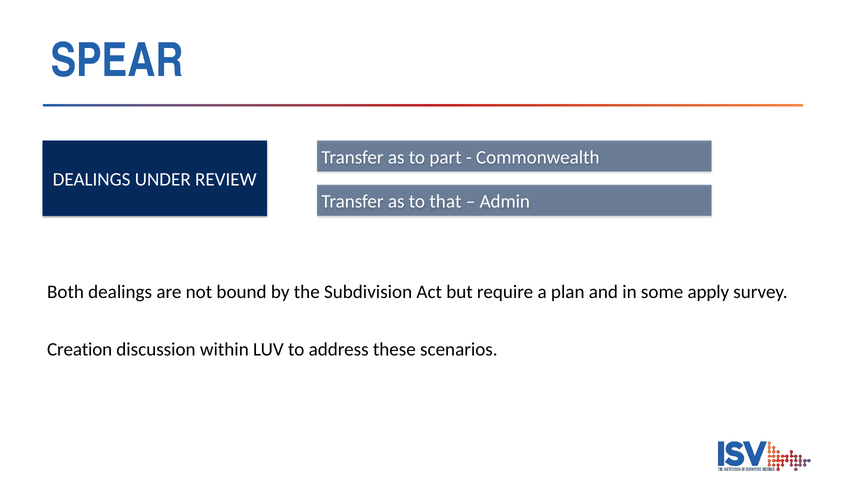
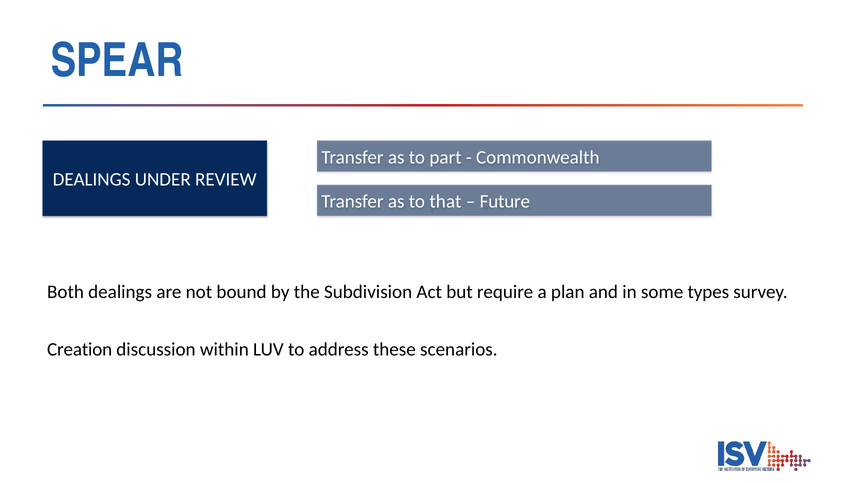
Admin: Admin -> Future
apply: apply -> types
